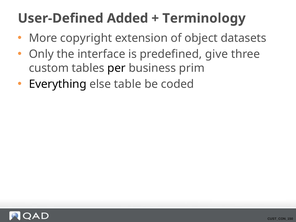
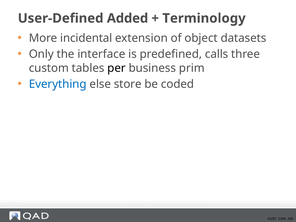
copyright: copyright -> incidental
give: give -> calls
Everything colour: black -> blue
table: table -> store
